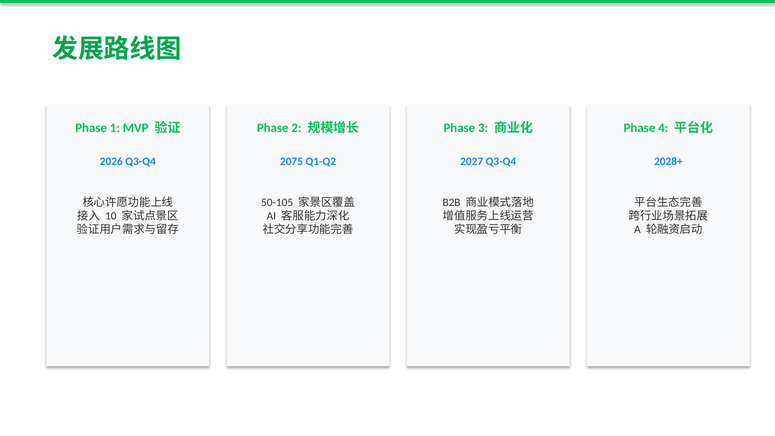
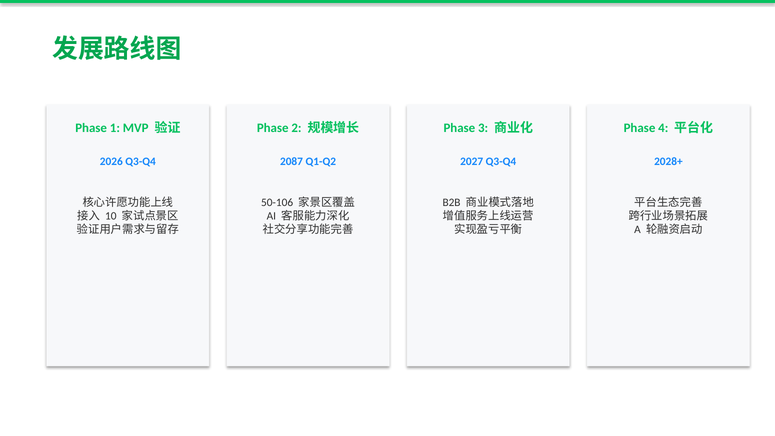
2075: 2075 -> 2087
50-105: 50-105 -> 50-106
